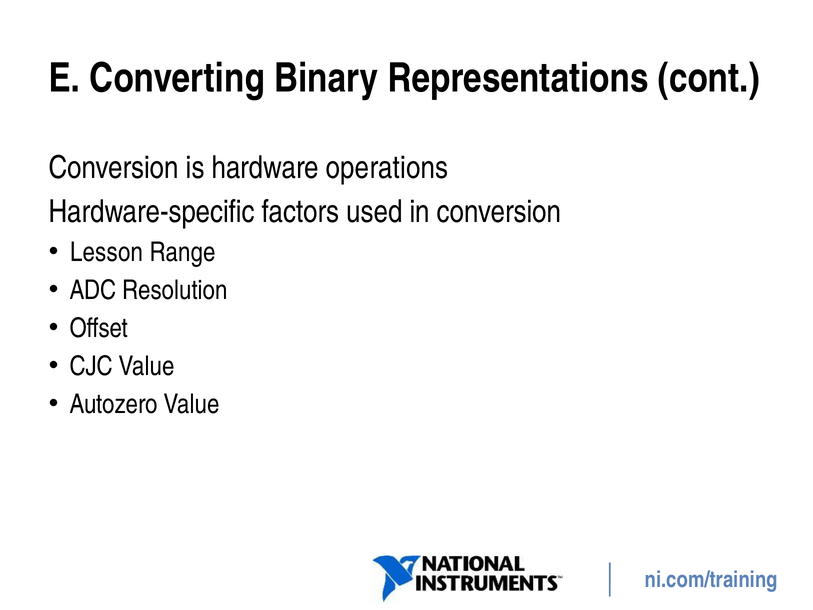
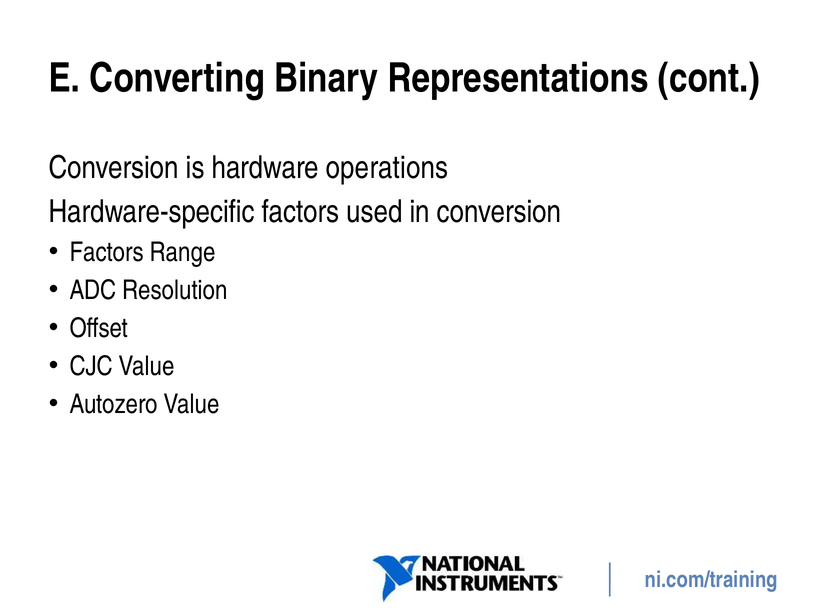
Lesson at (107, 252): Lesson -> Factors
